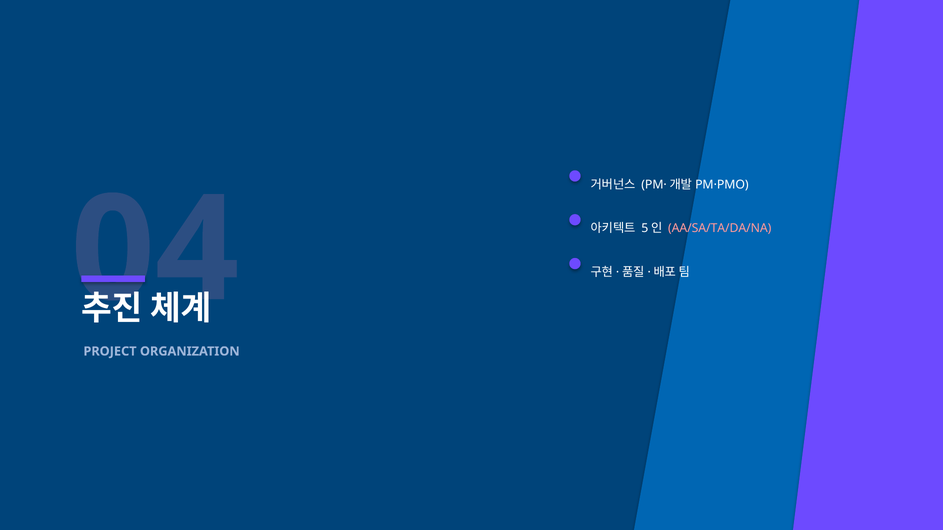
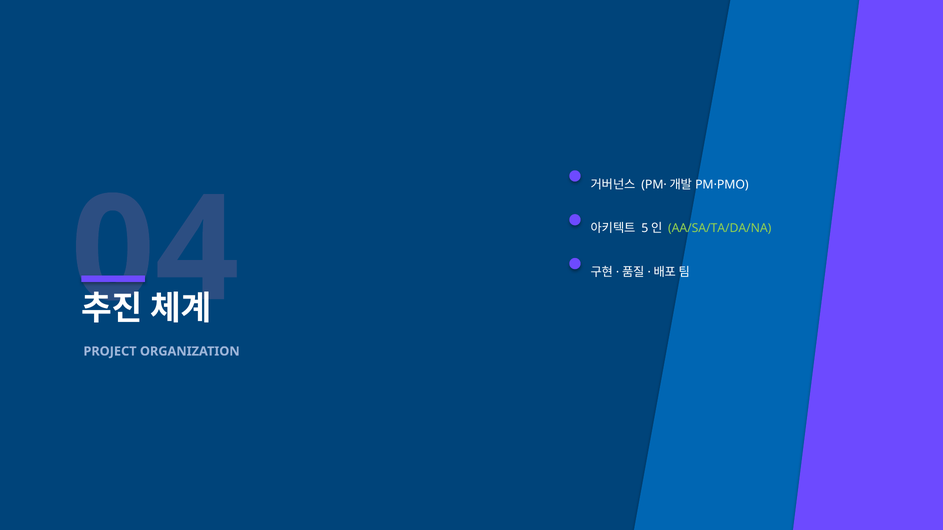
AA/SA/TA/DA/NA colour: pink -> light green
